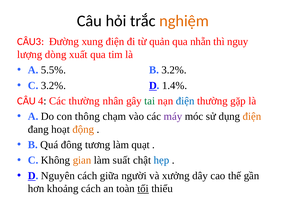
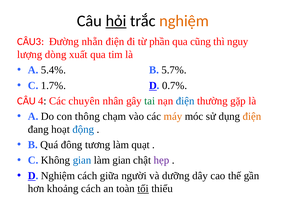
hỏi underline: none -> present
xung: xung -> nhẵn
quản: quản -> phần
nhẵn: nhẵn -> cũng
5.5%: 5.5% -> 5.4%
B 3.2%: 3.2% -> 5.7%
C 3.2%: 3.2% -> 1.7%
1.4%: 1.4% -> 0.7%
Các thường: thường -> chuyên
máy colour: purple -> orange
động colour: orange -> blue
gian at (82, 160) colour: orange -> blue
làm suất: suất -> gian
hẹp colour: blue -> purple
D Nguyên: Nguyên -> Nghiệm
xưởng: xưởng -> dưỡng
